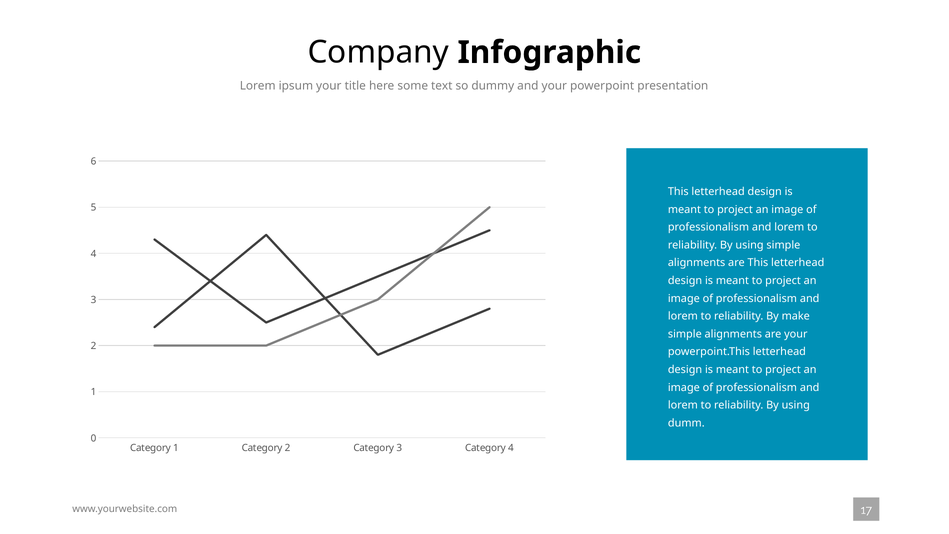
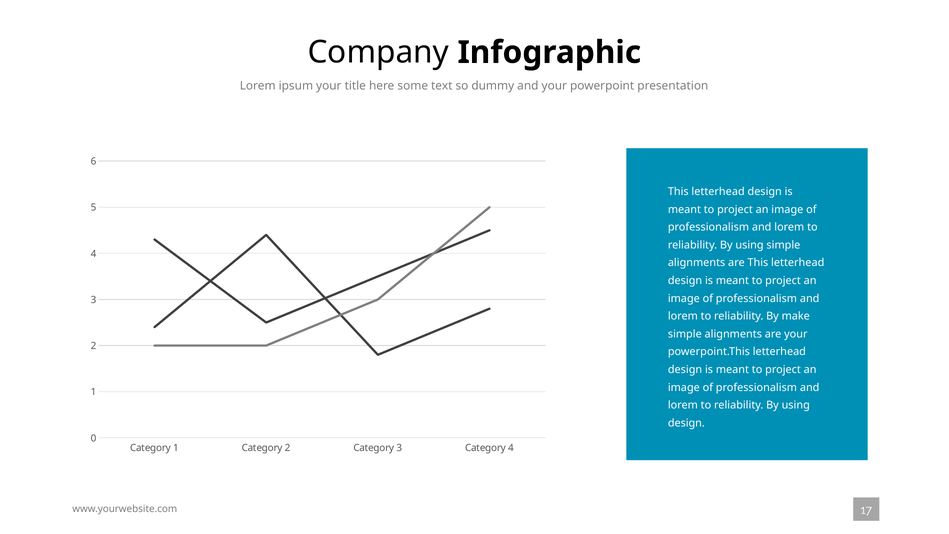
dumm at (686, 423): dumm -> design
